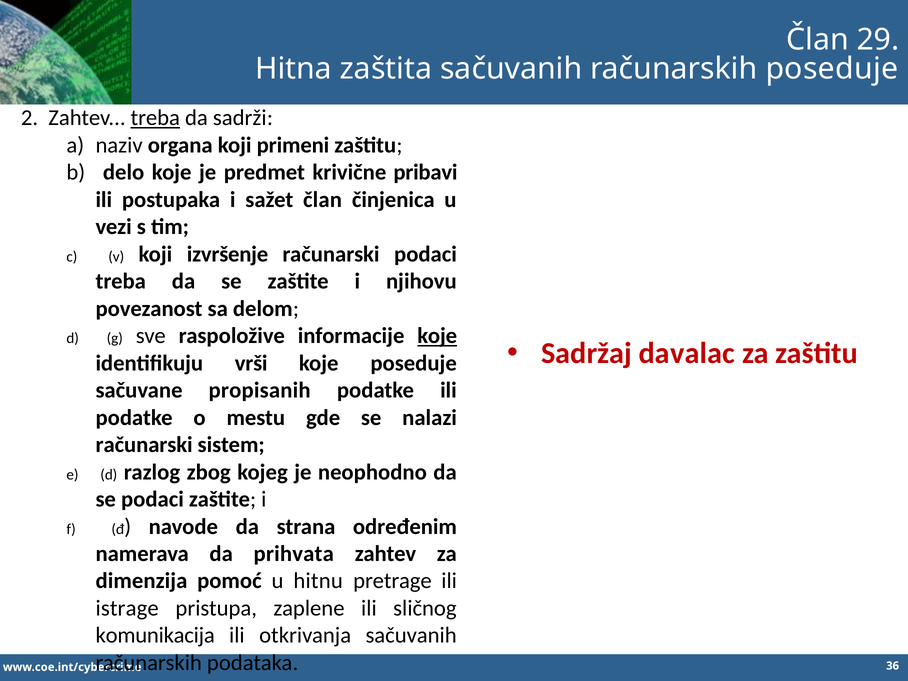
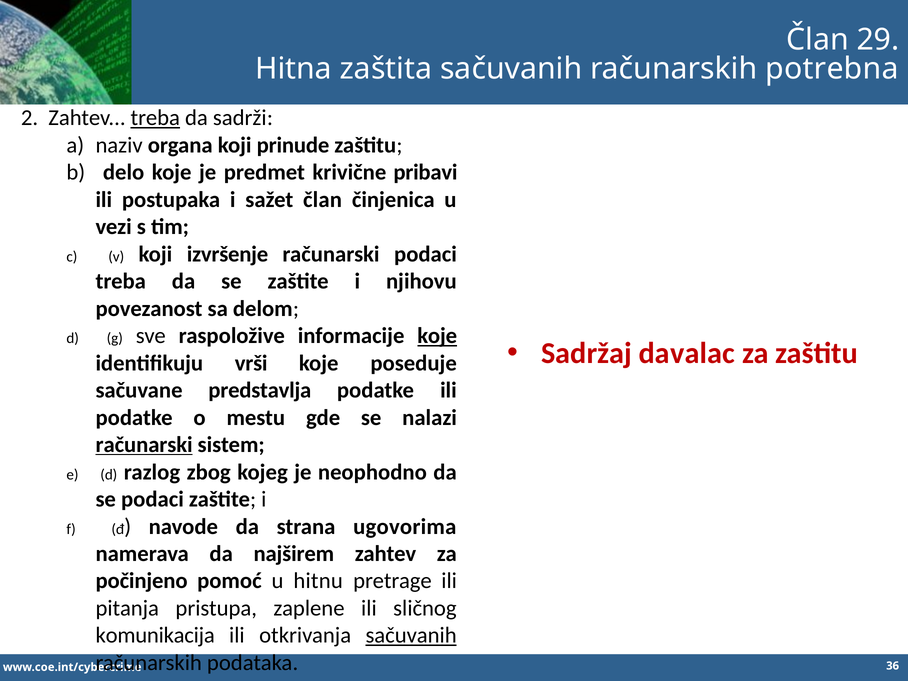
računarskih poseduje: poseduje -> potrebna
primeni: primeni -> prinude
propisanih: propisanih -> predstavlja
računarski at (144, 445) underline: none -> present
određenim: određenim -> ugovorima
prihvata: prihvata -> najširem
dimenzija: dimenzija -> počinjeno
istrage: istrage -> pitanja
sačuvanih at (411, 635) underline: none -> present
